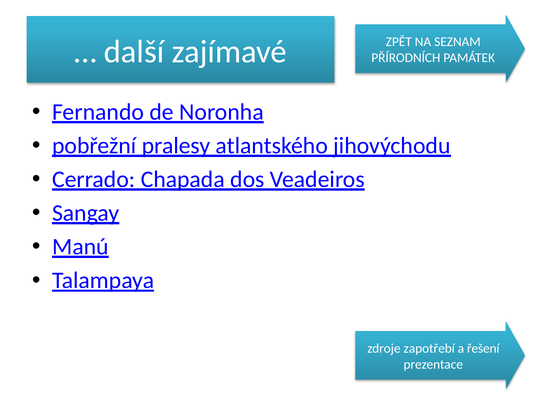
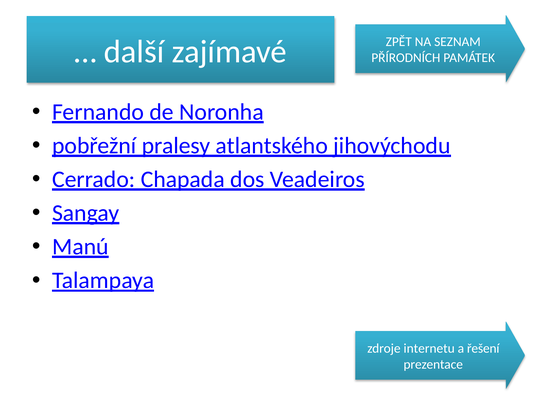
zapotřebí: zapotřebí -> internetu
